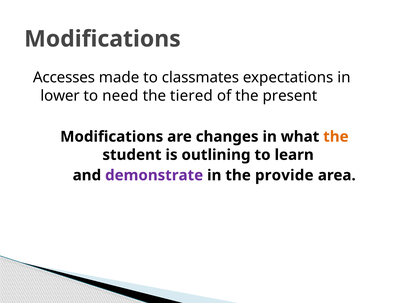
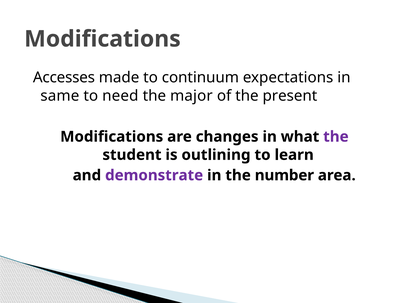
classmates: classmates -> continuum
lower: lower -> same
tiered: tiered -> major
the at (336, 137) colour: orange -> purple
provide: provide -> number
